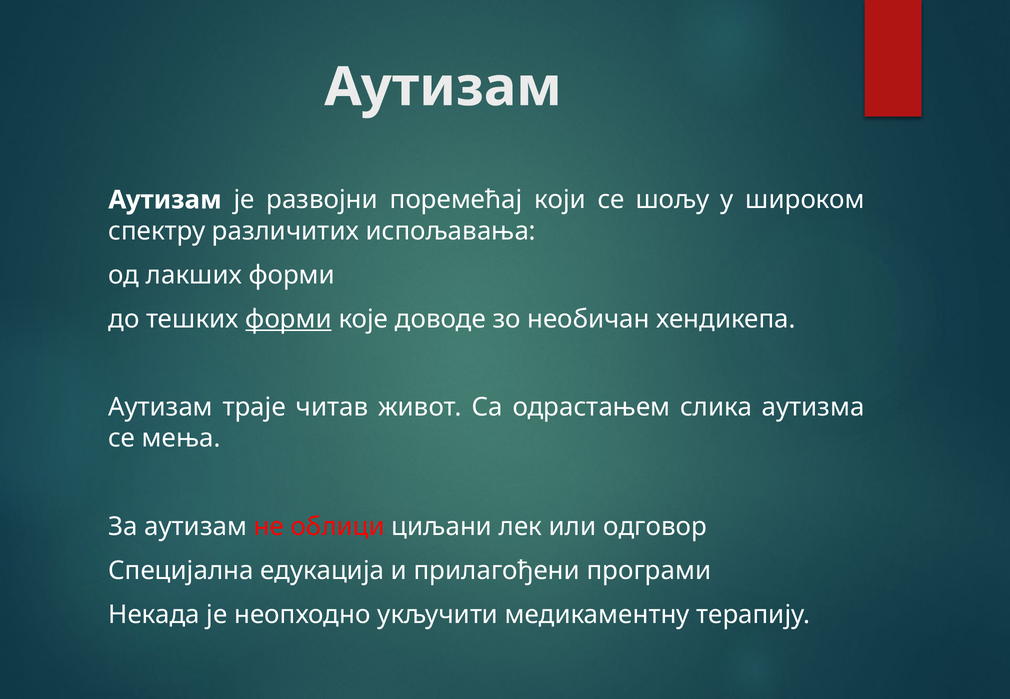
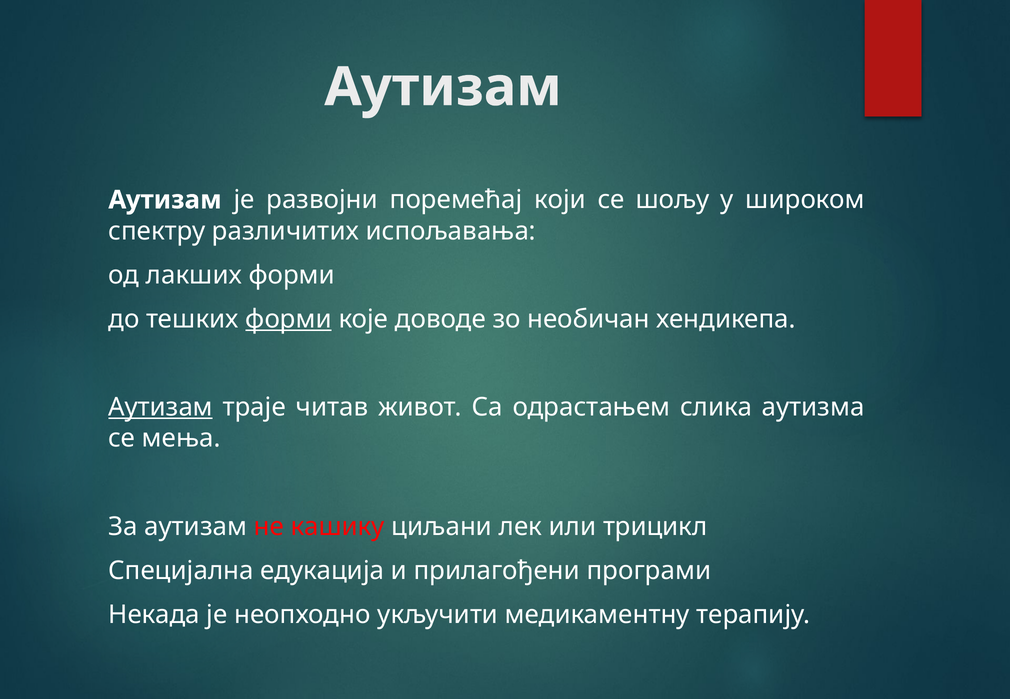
Аутизам at (161, 407) underline: none -> present
облици: облици -> кашику
одговор: одговор -> трицикл
